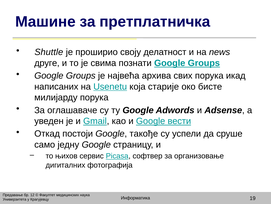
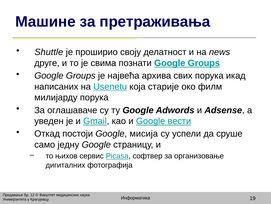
претплатничка: претплатничка -> претраживања
бисте: бисте -> филм
такође: такође -> мисија
